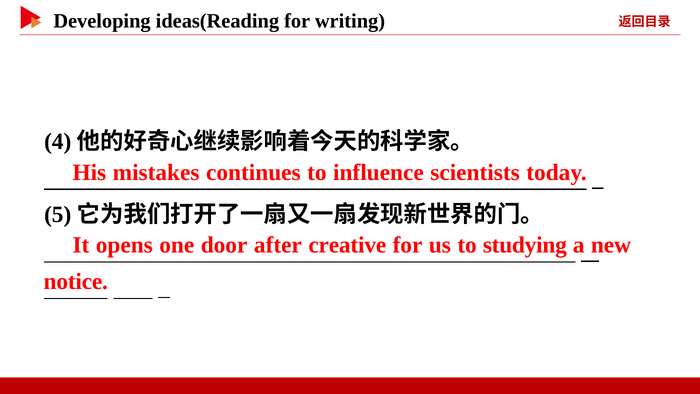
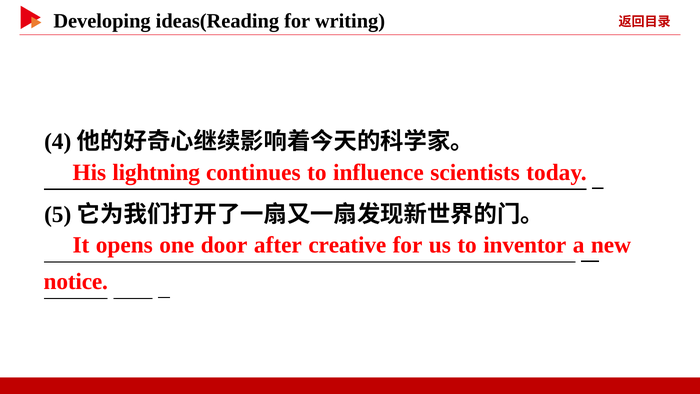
mistakes: mistakes -> lightning
studying: studying -> inventor
